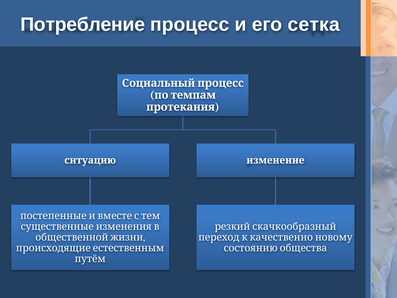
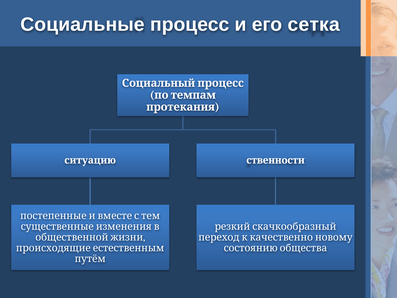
Потребление: Потребление -> Социальные
изменение: изменение -> ственности
